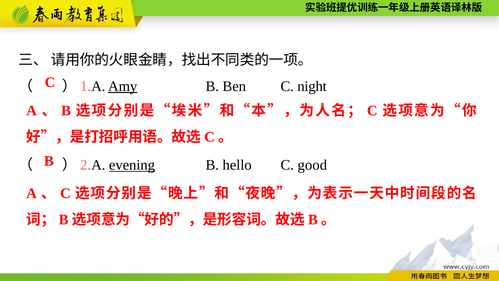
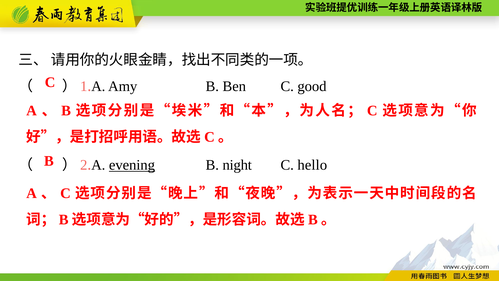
Amy underline: present -> none
night: night -> good
hello: hello -> night
good: good -> hello
